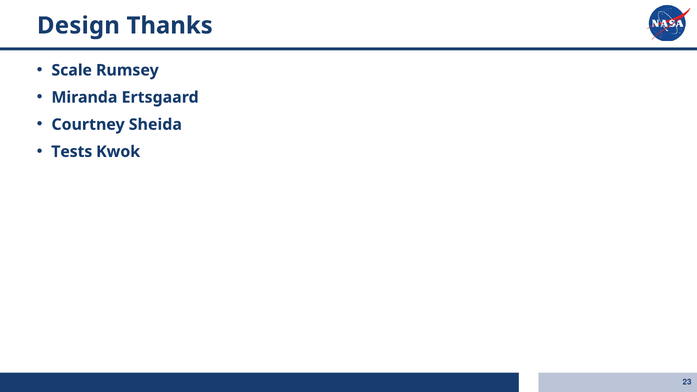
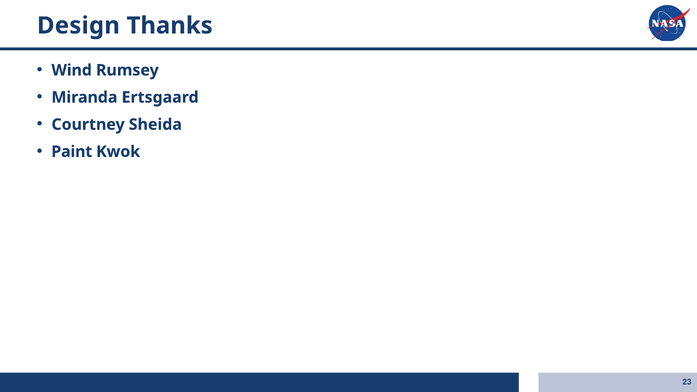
Scale: Scale -> Wind
Tests: Tests -> Paint
